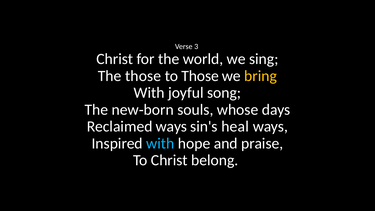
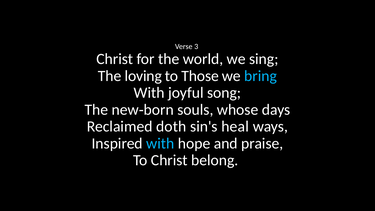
The those: those -> loving
bring colour: yellow -> light blue
Reclaimed ways: ways -> doth
